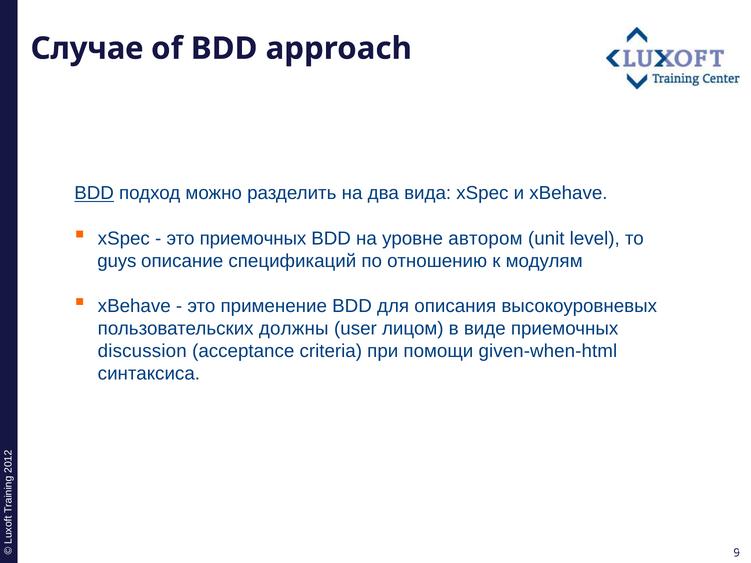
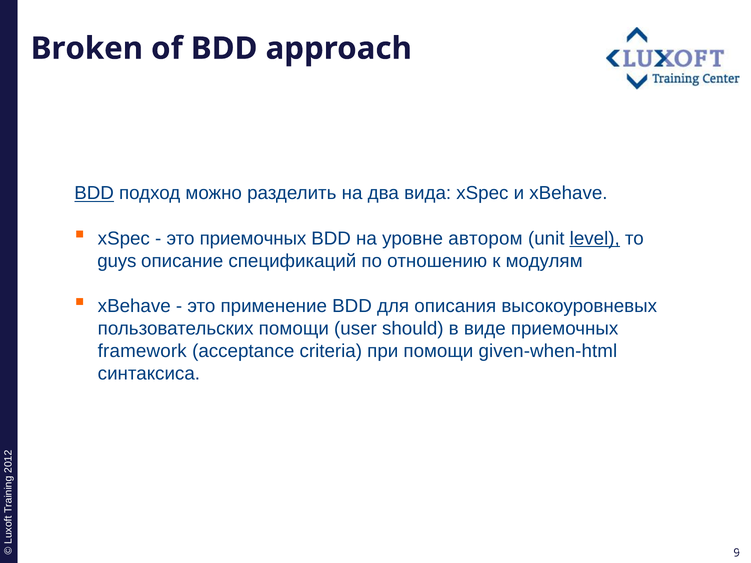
Случае: Случае -> Broken
level underline: none -> present
пользовательских должны: должны -> помощи
лицом: лицом -> should
discussion: discussion -> framework
